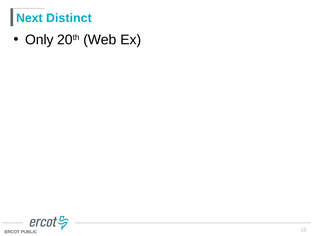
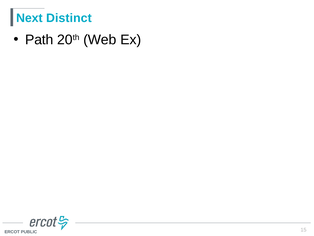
Only: Only -> Path
